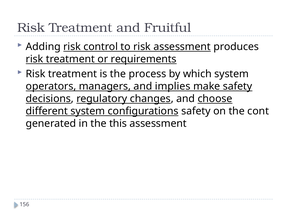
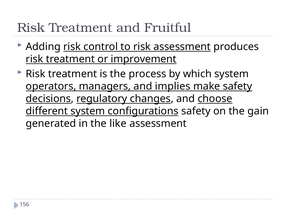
requirements: requirements -> improvement
cont: cont -> gain
this: this -> like
